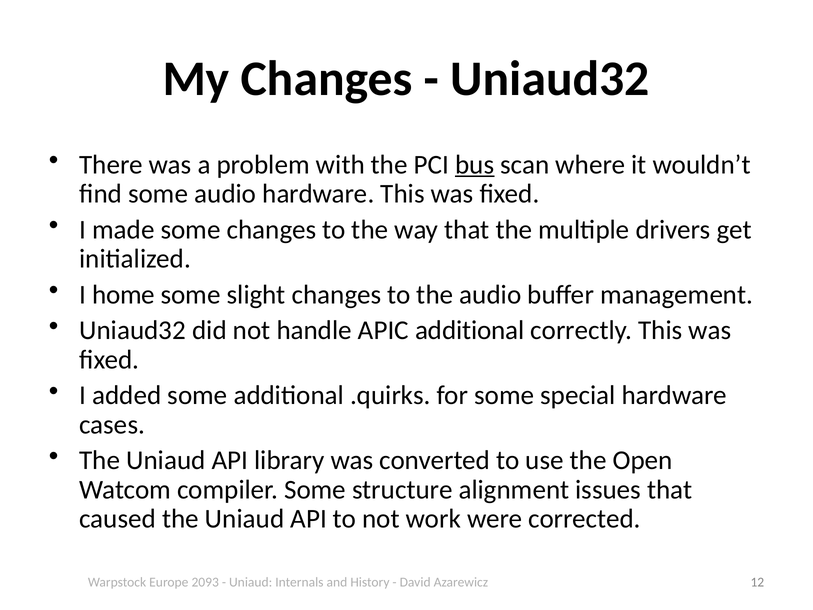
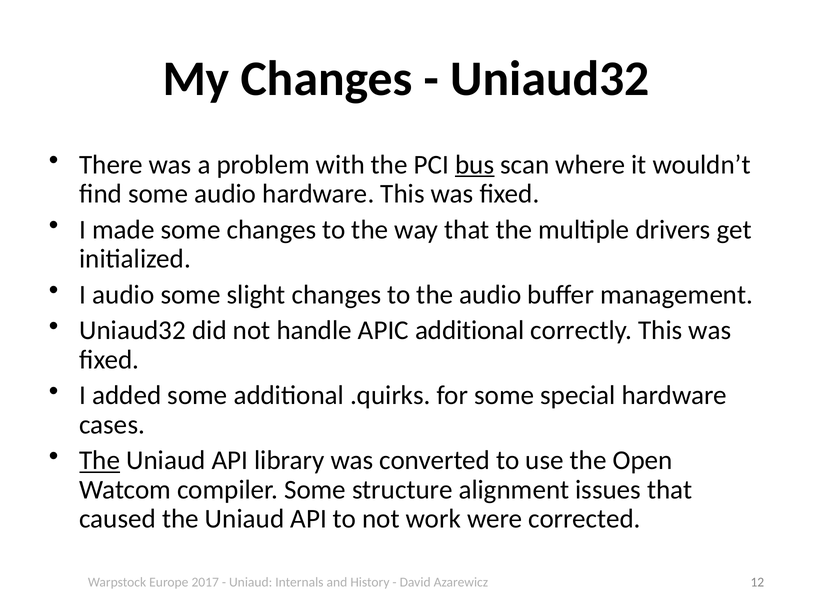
I home: home -> audio
The at (100, 460) underline: none -> present
2093: 2093 -> 2017
